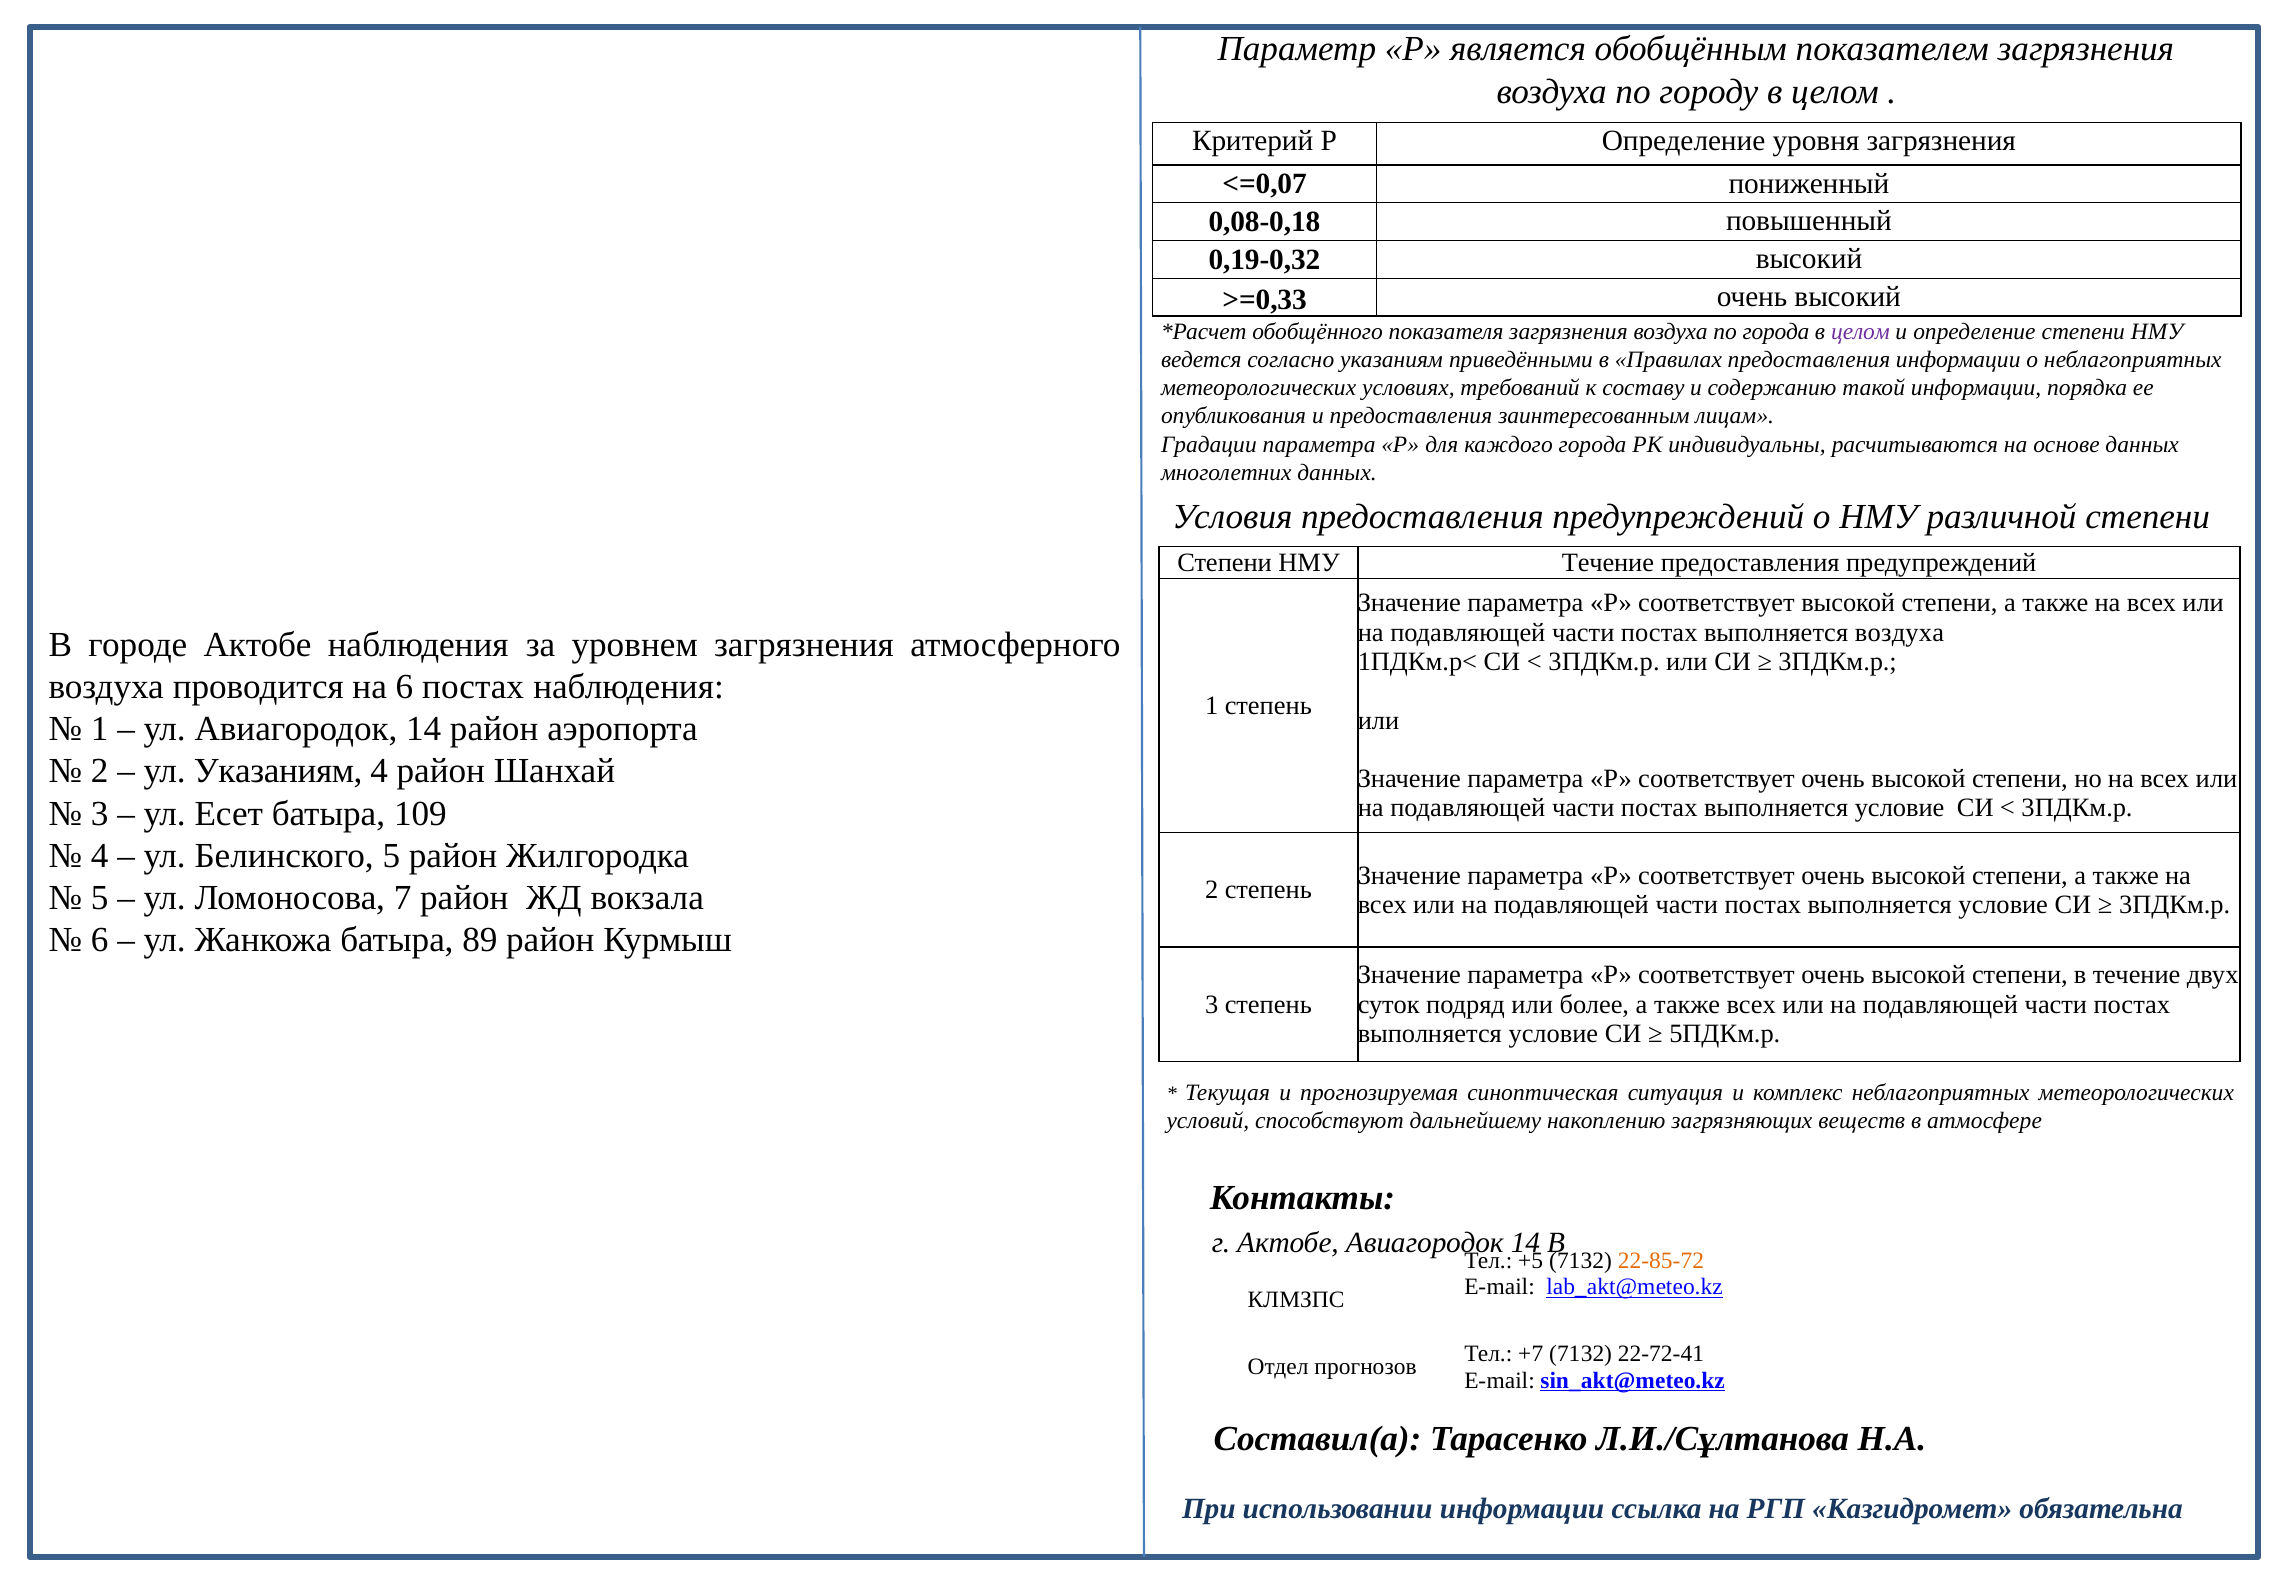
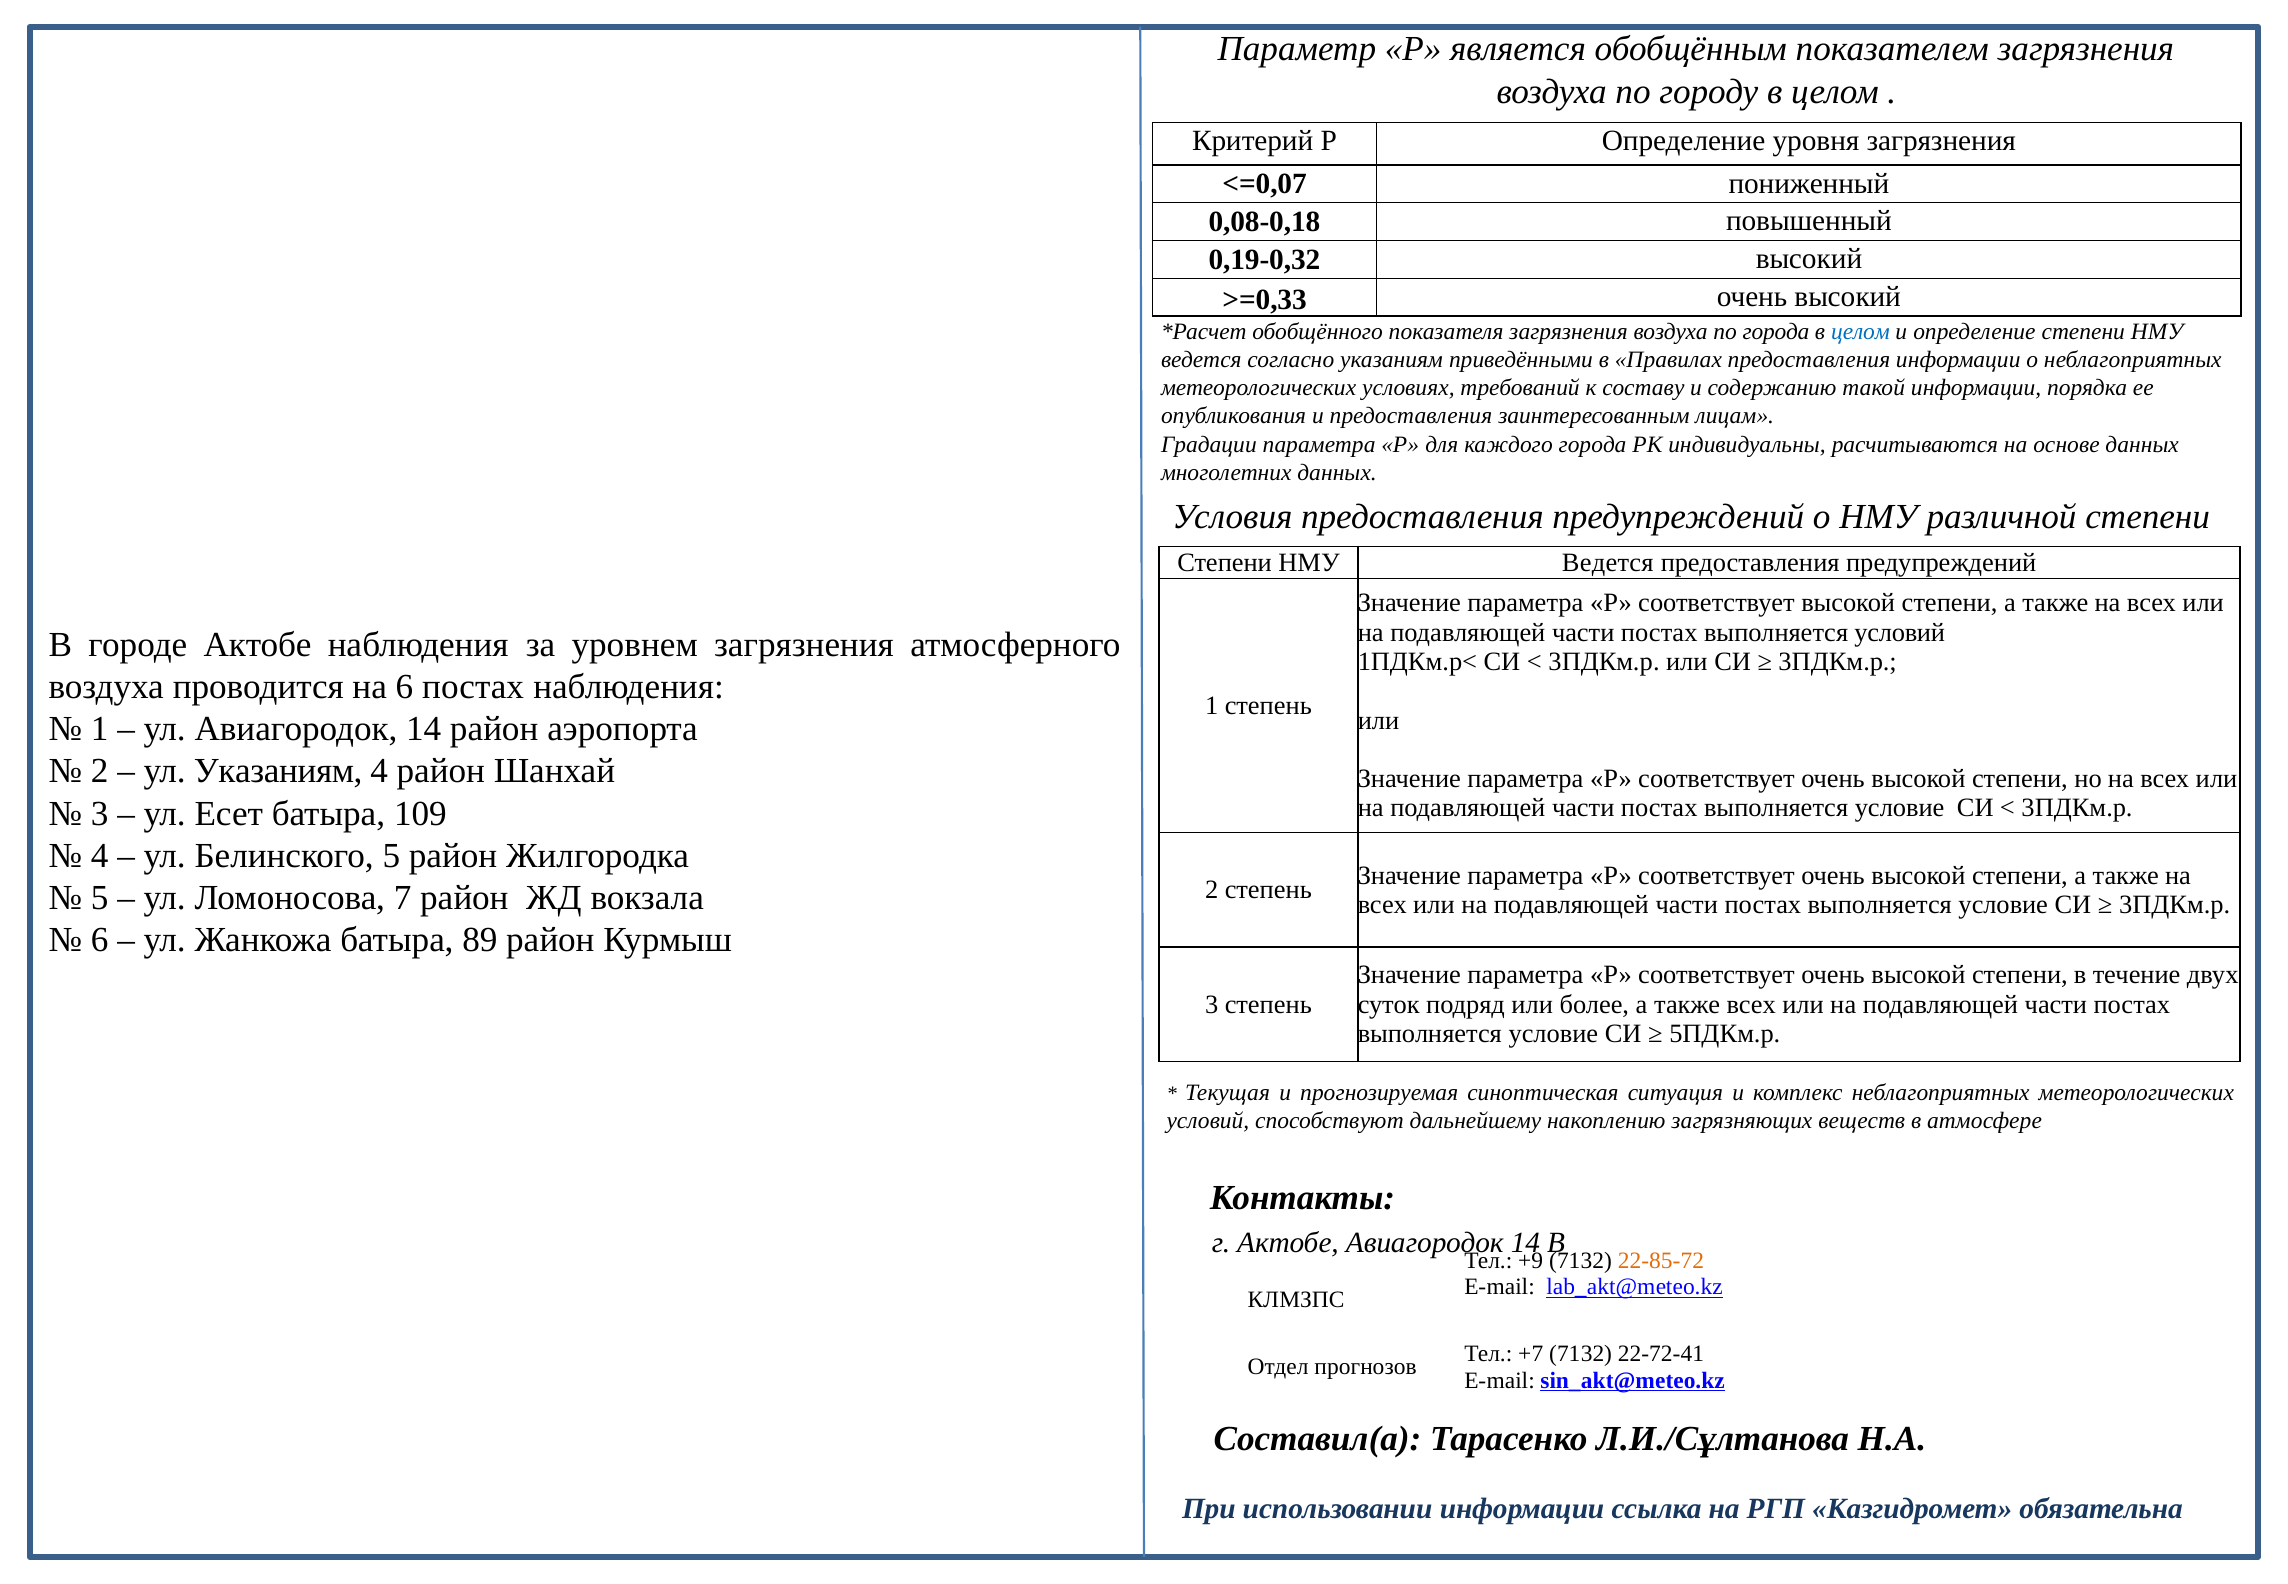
целом at (1860, 332) colour: purple -> blue
Течение at (1608, 563): Течение -> Ведется
выполняется воздуха: воздуха -> условий
+5: +5 -> +9
